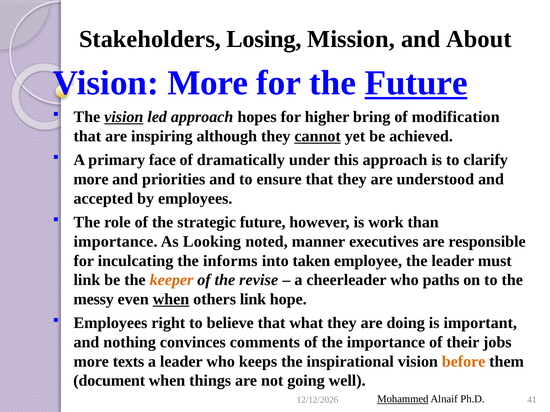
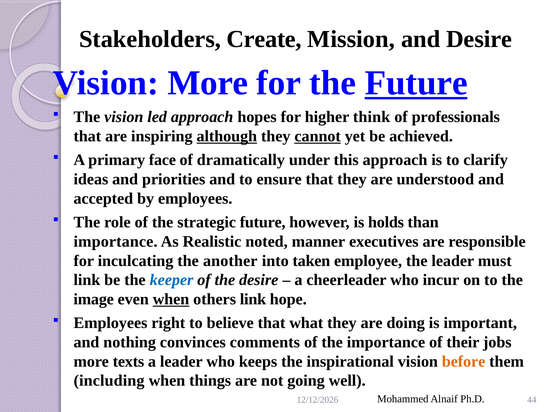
Losing: Losing -> Create
and About: About -> Desire
vision at (124, 117) underline: present -> none
bring: bring -> think
modification: modification -> professionals
although underline: none -> present
more at (91, 179): more -> ideas
work: work -> holds
Looking: Looking -> Realistic
informs: informs -> another
keeper colour: orange -> blue
the revise: revise -> desire
paths: paths -> incur
messy: messy -> image
document: document -> including
Mohammed underline: present -> none
41: 41 -> 44
